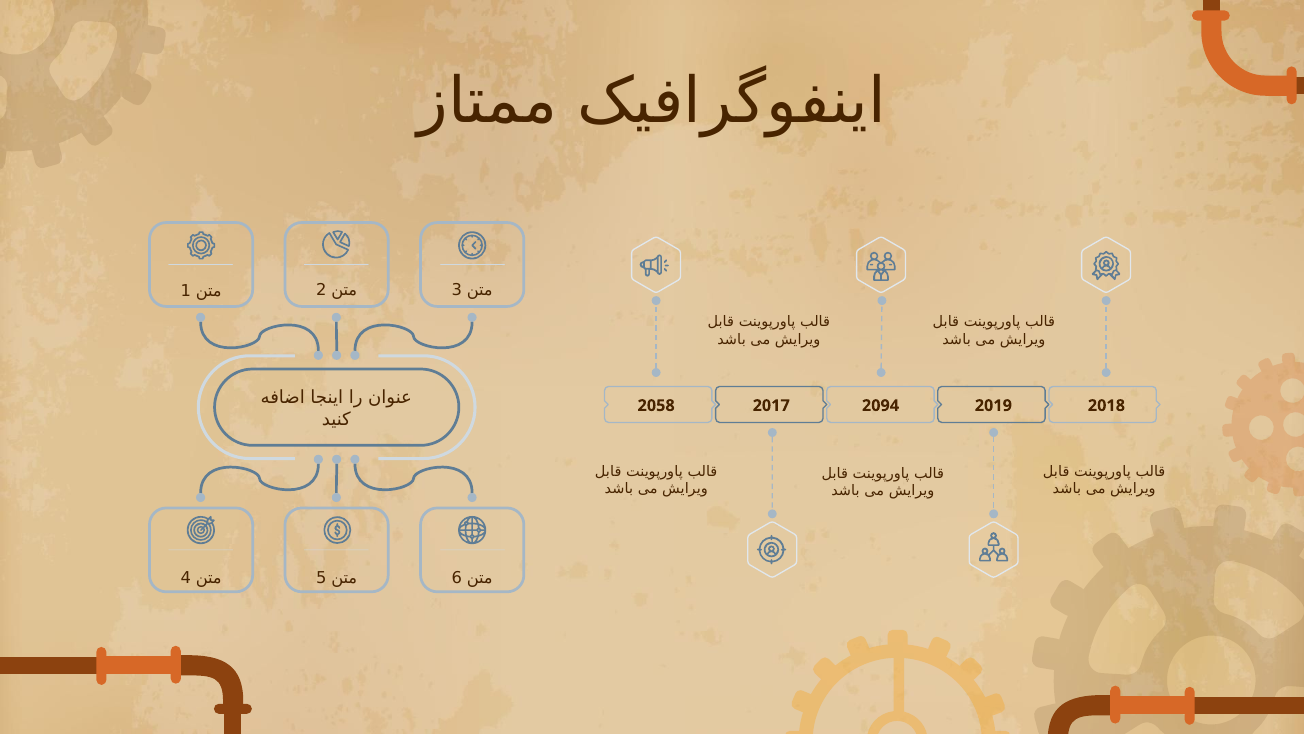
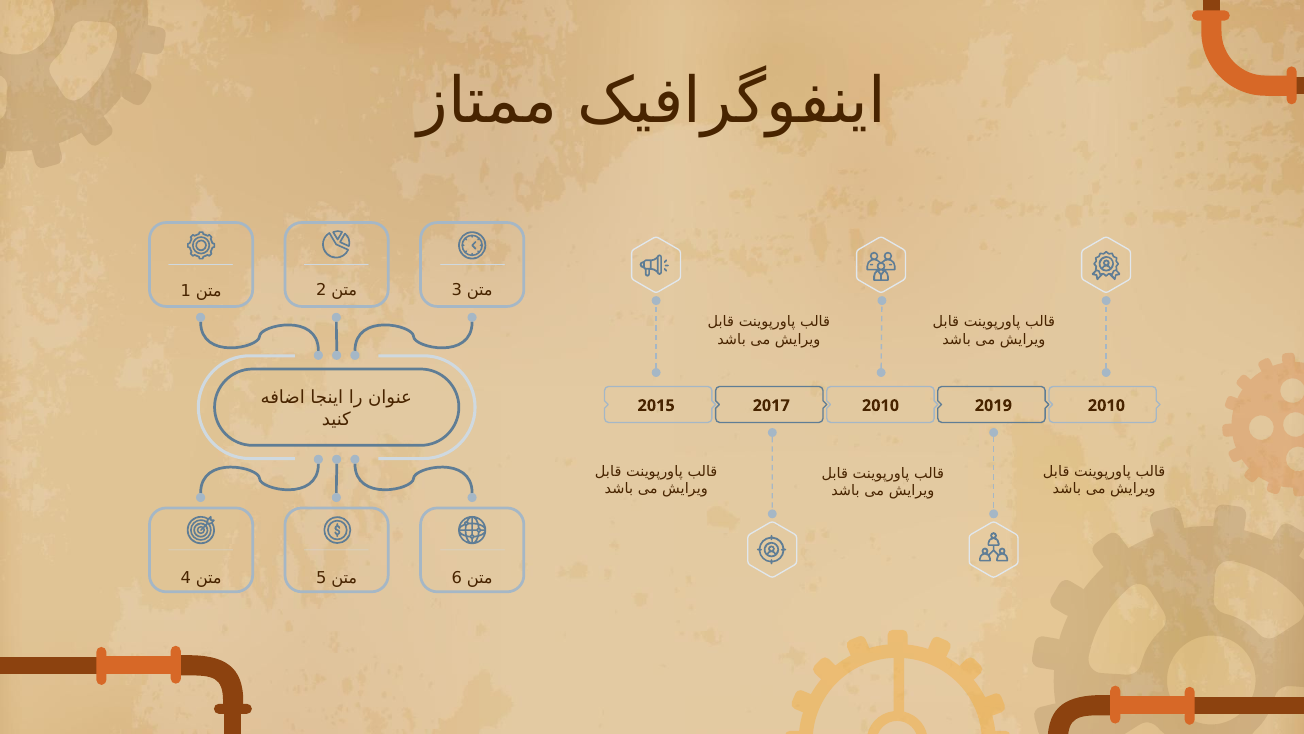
2058: 2058 -> 2015
2017 2094: 2094 -> 2010
2019 2018: 2018 -> 2010
